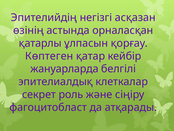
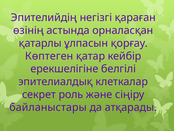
асқазан: асқазан -> қараған
жануарларда: жануарларда -> ерекшелігіне
фагоцитобласт: фагоцитобласт -> байланыстары
